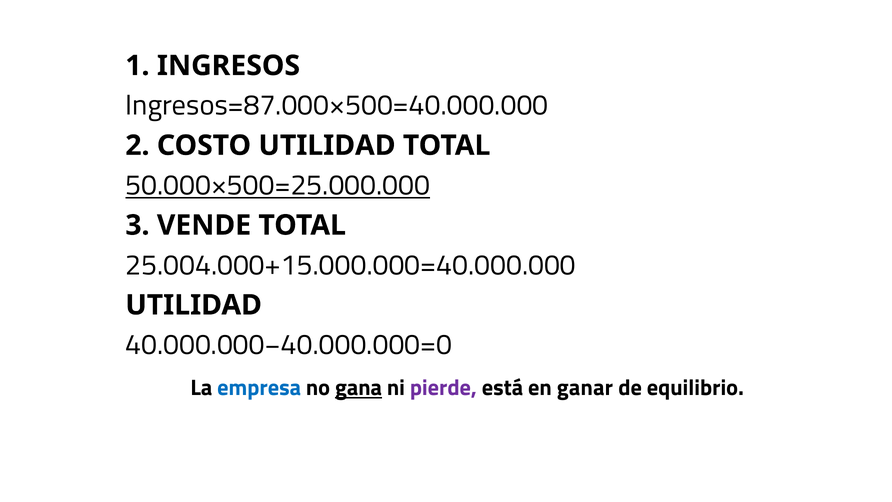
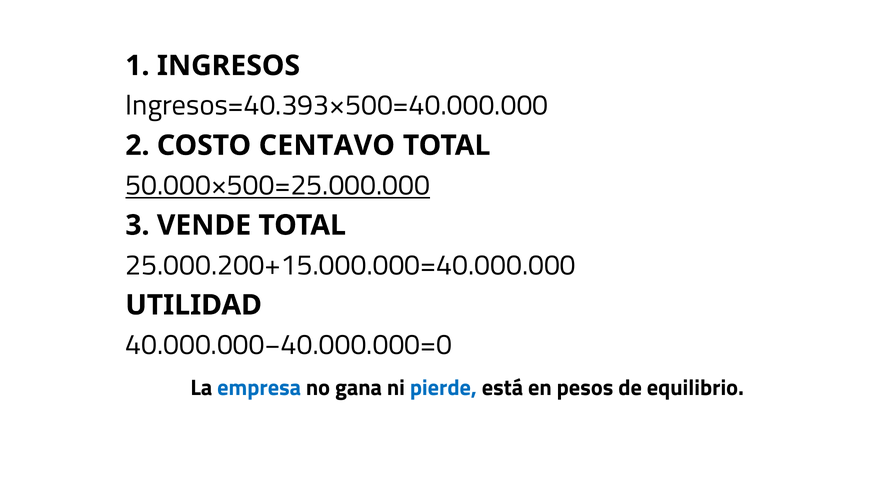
Ingresos=87.000×500=40.000.000: Ingresos=87.000×500=40.000.000 -> Ingresos=40.393×500=40.000.000
COSTO UTILIDAD: UTILIDAD -> CENTAVO
25.004.000+15.000.000=40.000.000: 25.004.000+15.000.000=40.000.000 -> 25.000.200+15.000.000=40.000.000
gana underline: present -> none
pierde colour: purple -> blue
ganar: ganar -> pesos
